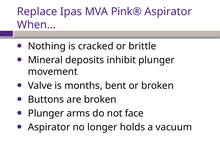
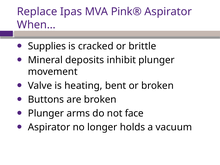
Nothing: Nothing -> Supplies
months: months -> heating
